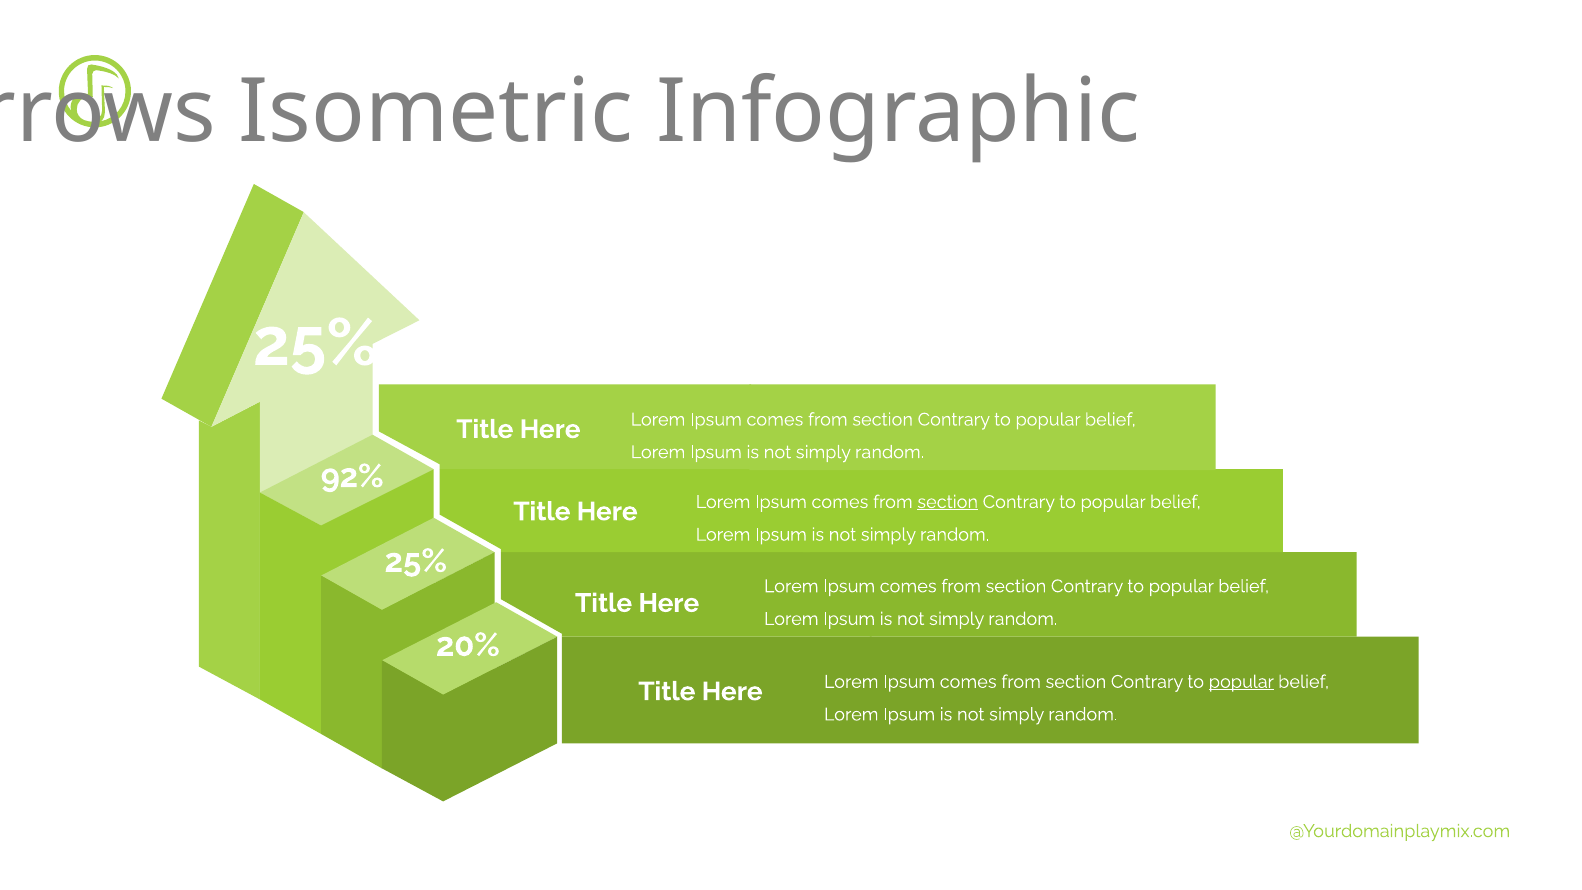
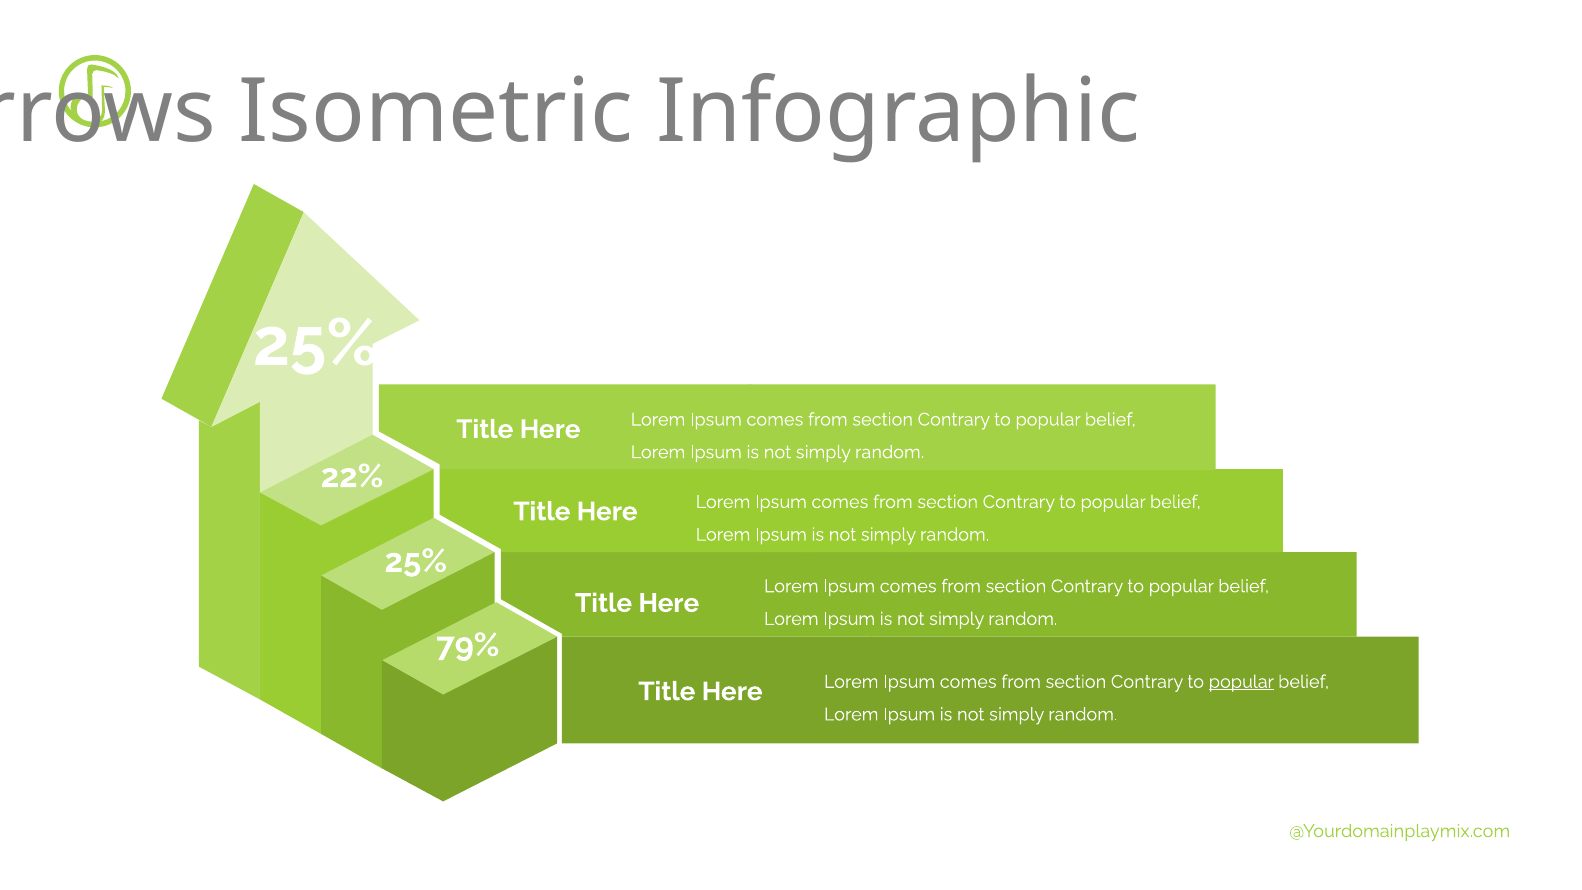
92%: 92% -> 22%
section at (948, 502) underline: present -> none
20%: 20% -> 79%
